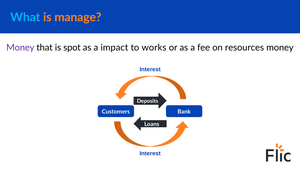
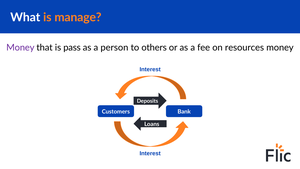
What colour: light blue -> white
spot: spot -> pass
impact: impact -> person
works: works -> others
